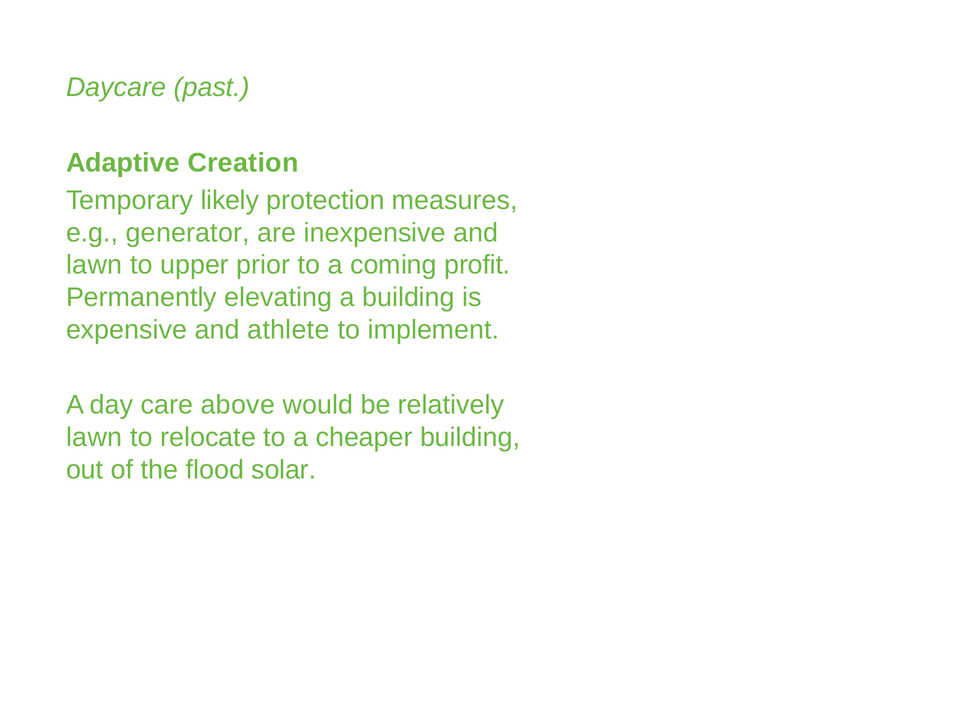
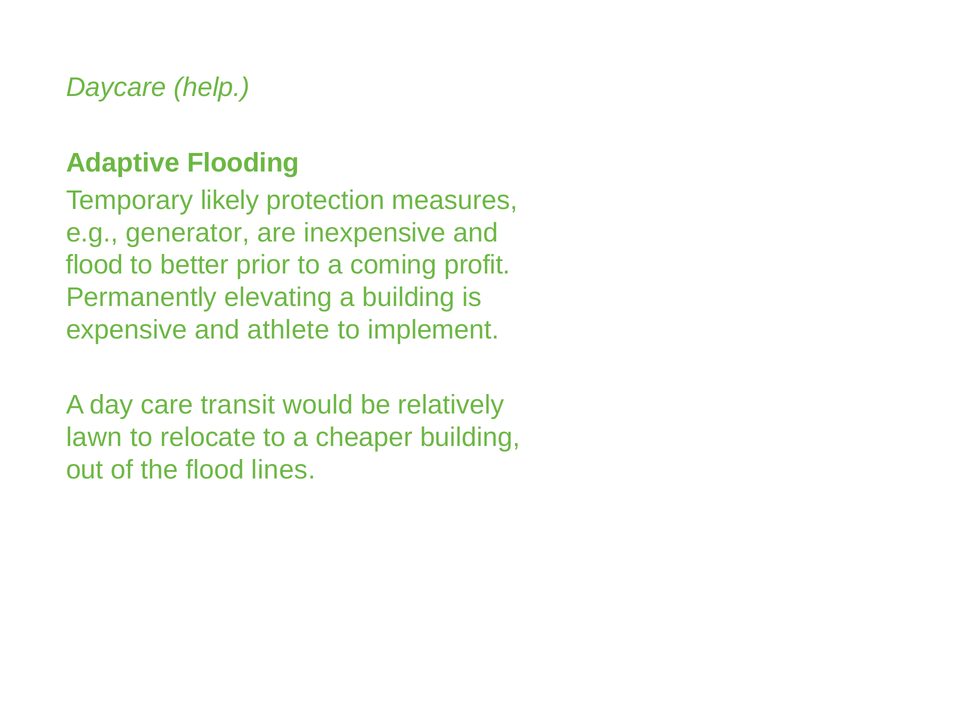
past: past -> help
Creation: Creation -> Flooding
lawn at (94, 265): lawn -> flood
upper: upper -> better
above: above -> transit
solar: solar -> lines
